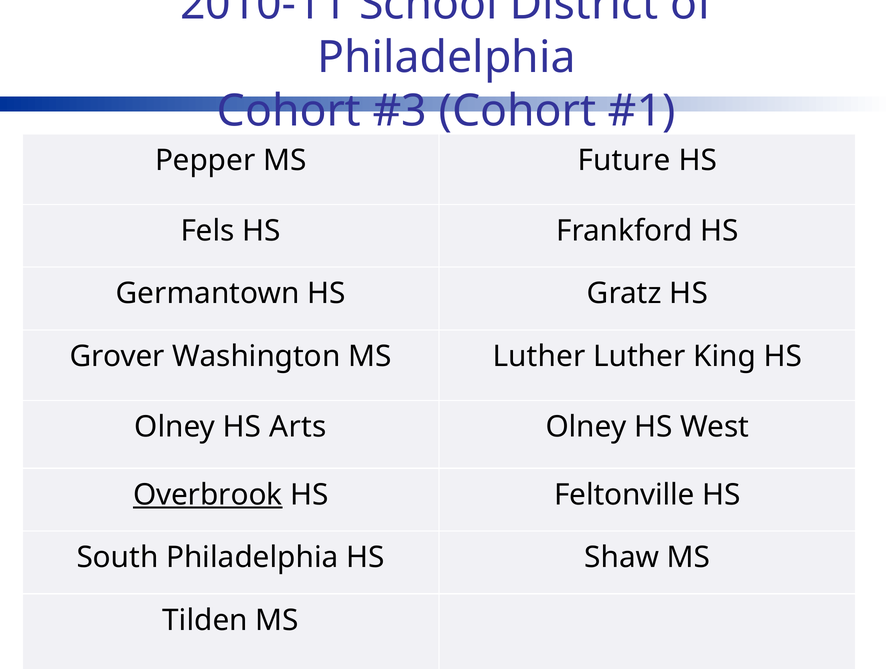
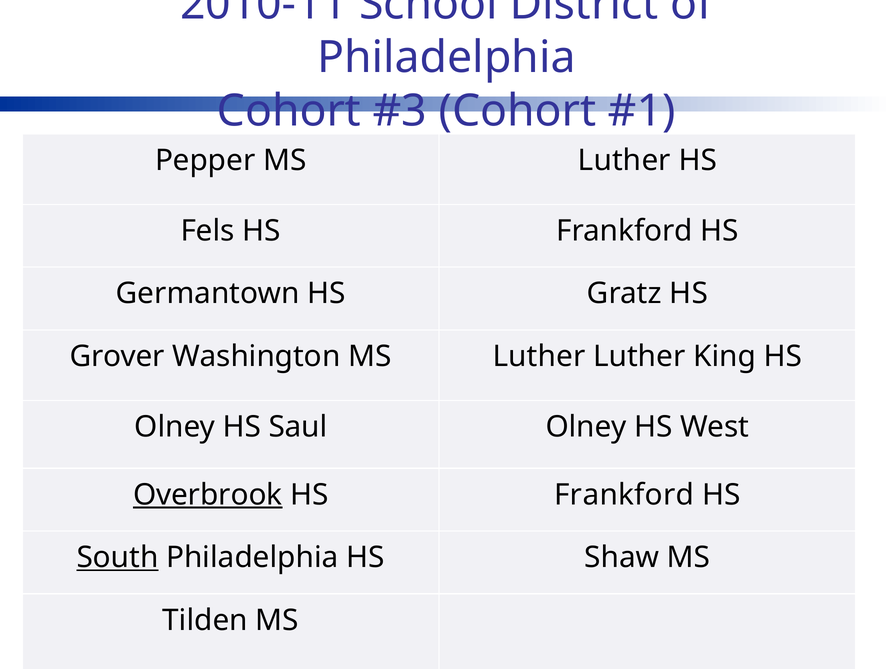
Future at (624, 160): Future -> Luther
Arts: Arts -> Saul
Feltonville at (624, 495): Feltonville -> Frankford
South underline: none -> present
